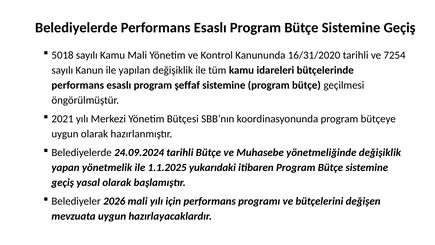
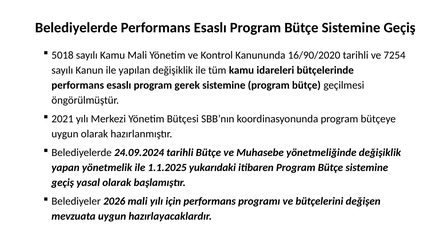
16/31/2020: 16/31/2020 -> 16/90/2020
şeffaf: şeffaf -> gerek
